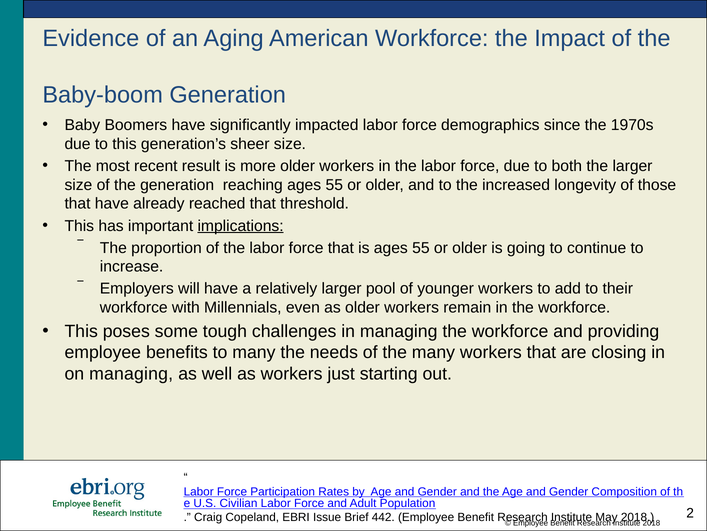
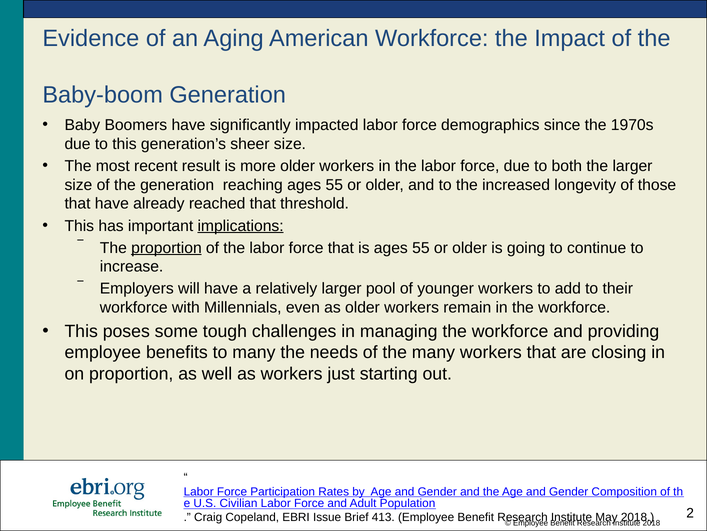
proportion at (166, 248) underline: none -> present
on managing: managing -> proportion
442: 442 -> 413
